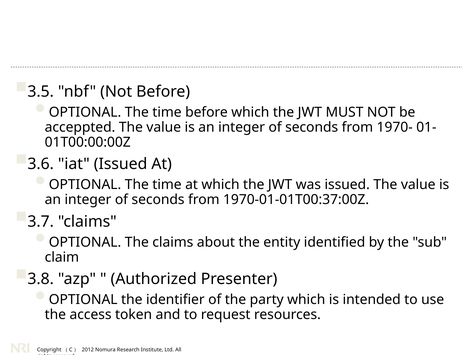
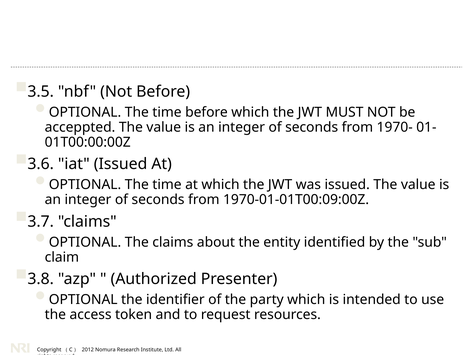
1970-01-01T00:37:00Z: 1970-01-01T00:37:00Z -> 1970-01-01T00:09:00Z
